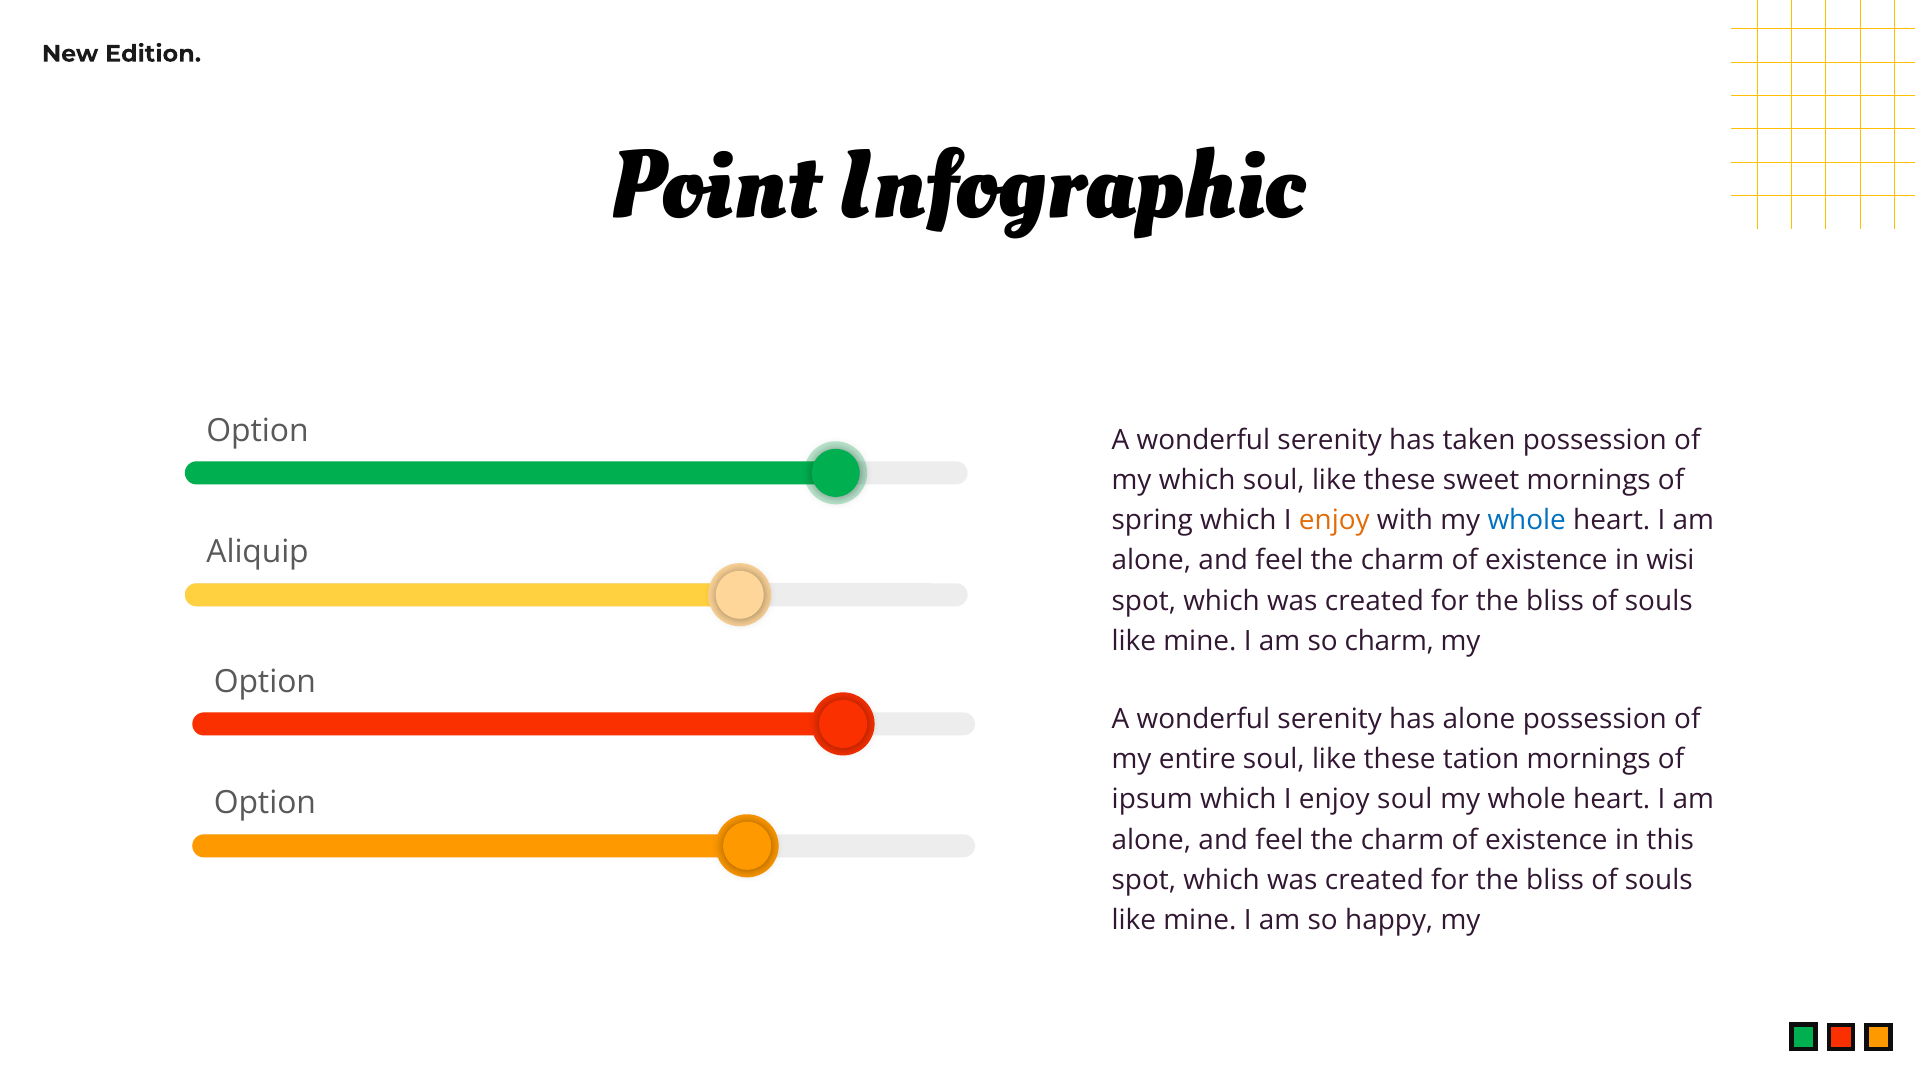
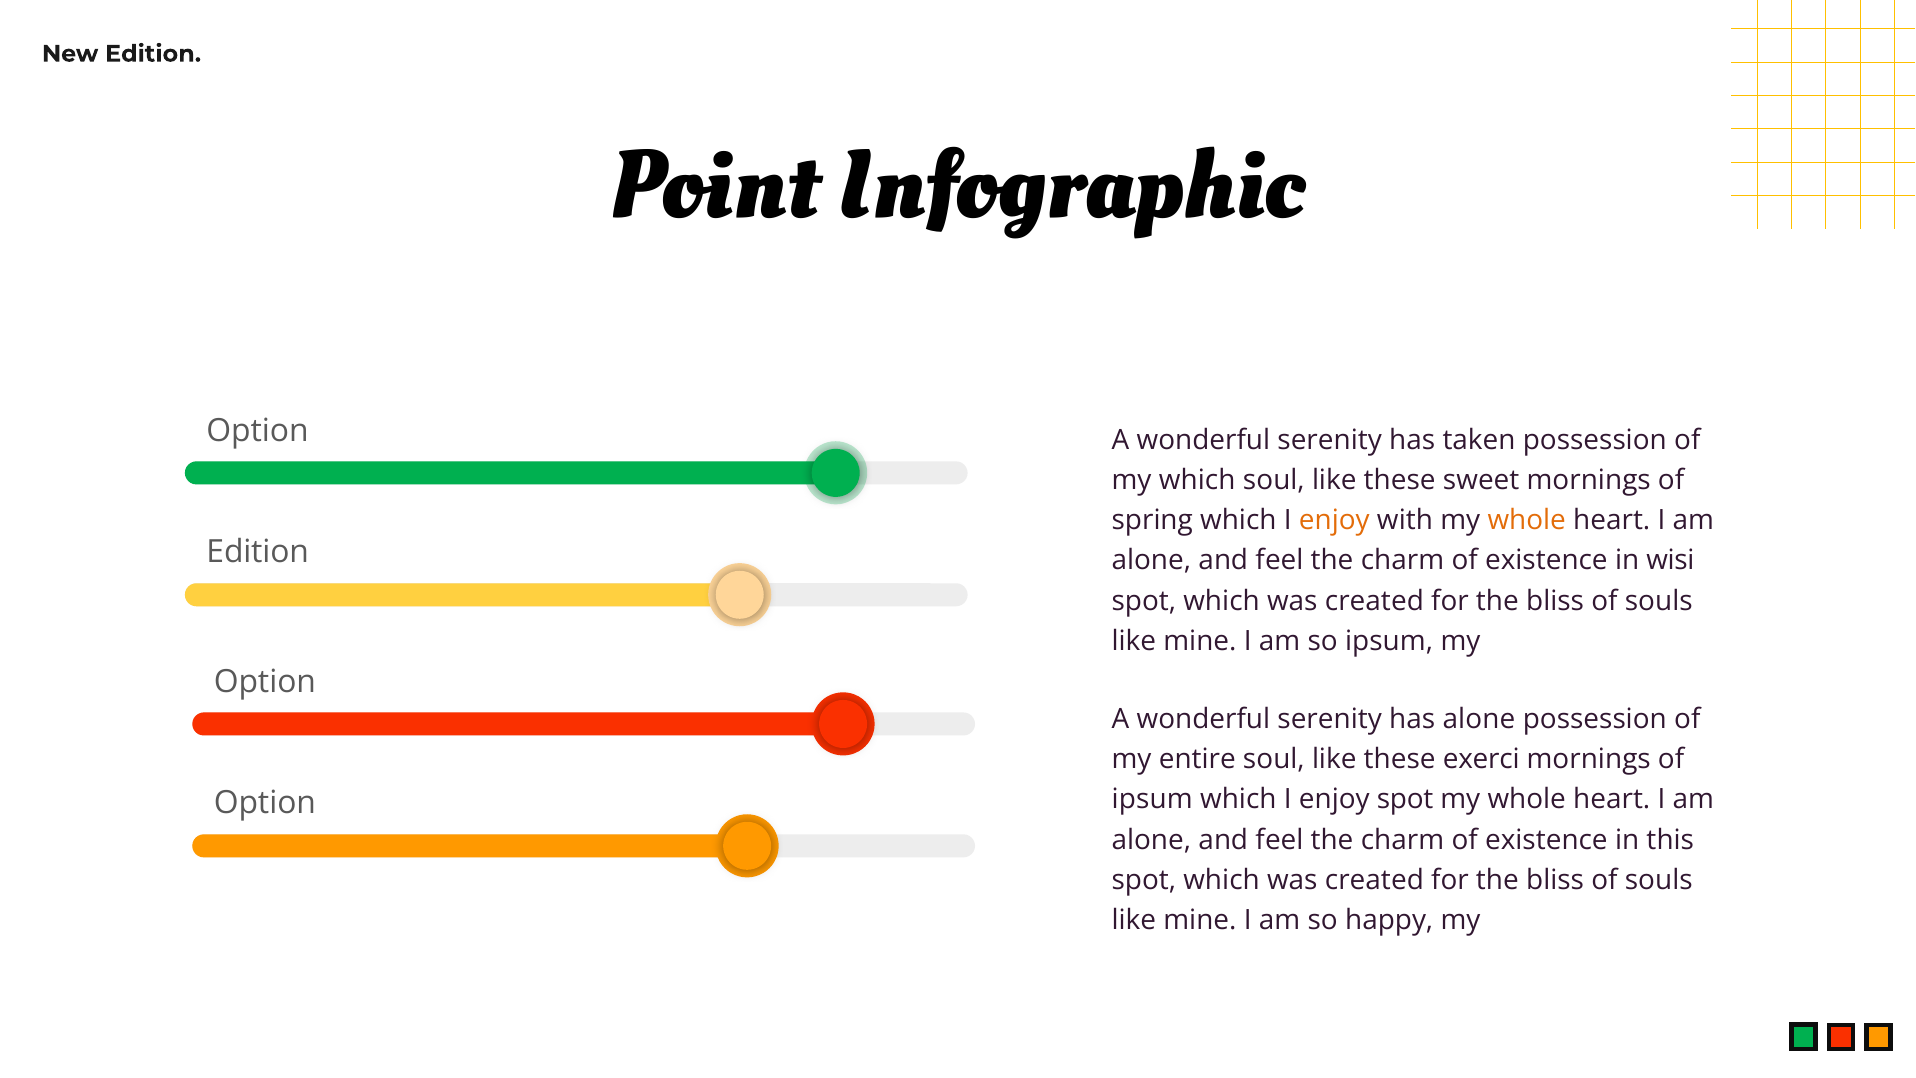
whole at (1527, 520) colour: blue -> orange
Aliquip at (258, 552): Aliquip -> Edition
so charm: charm -> ipsum
tation: tation -> exerci
enjoy soul: soul -> spot
